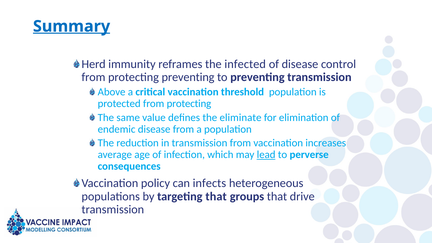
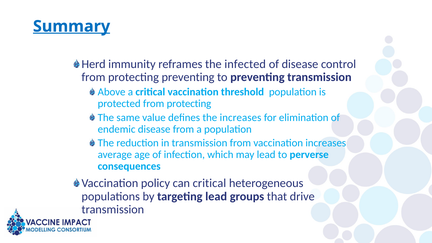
the eliminate: eliminate -> increases
lead at (266, 155) underline: present -> none
can infects: infects -> critical
targeting that: that -> lead
